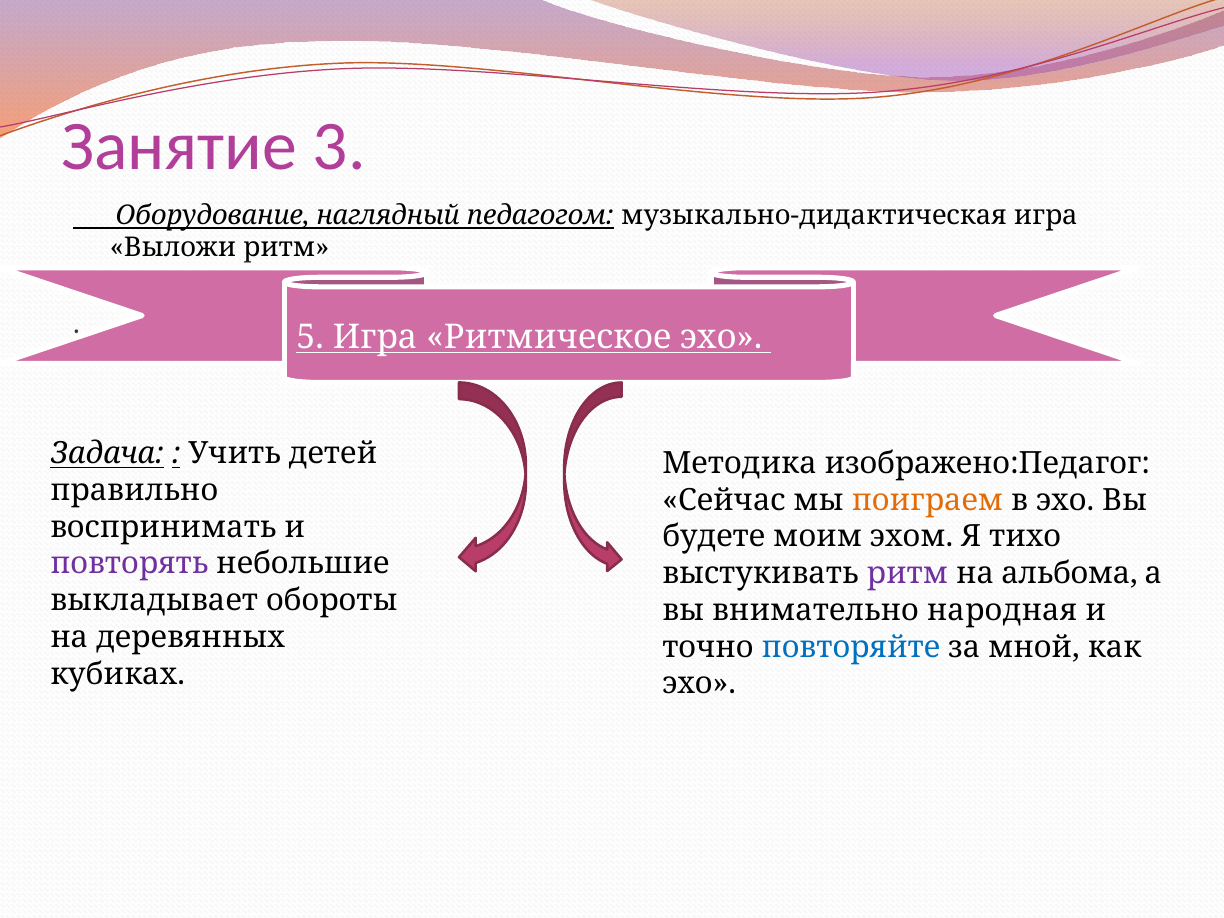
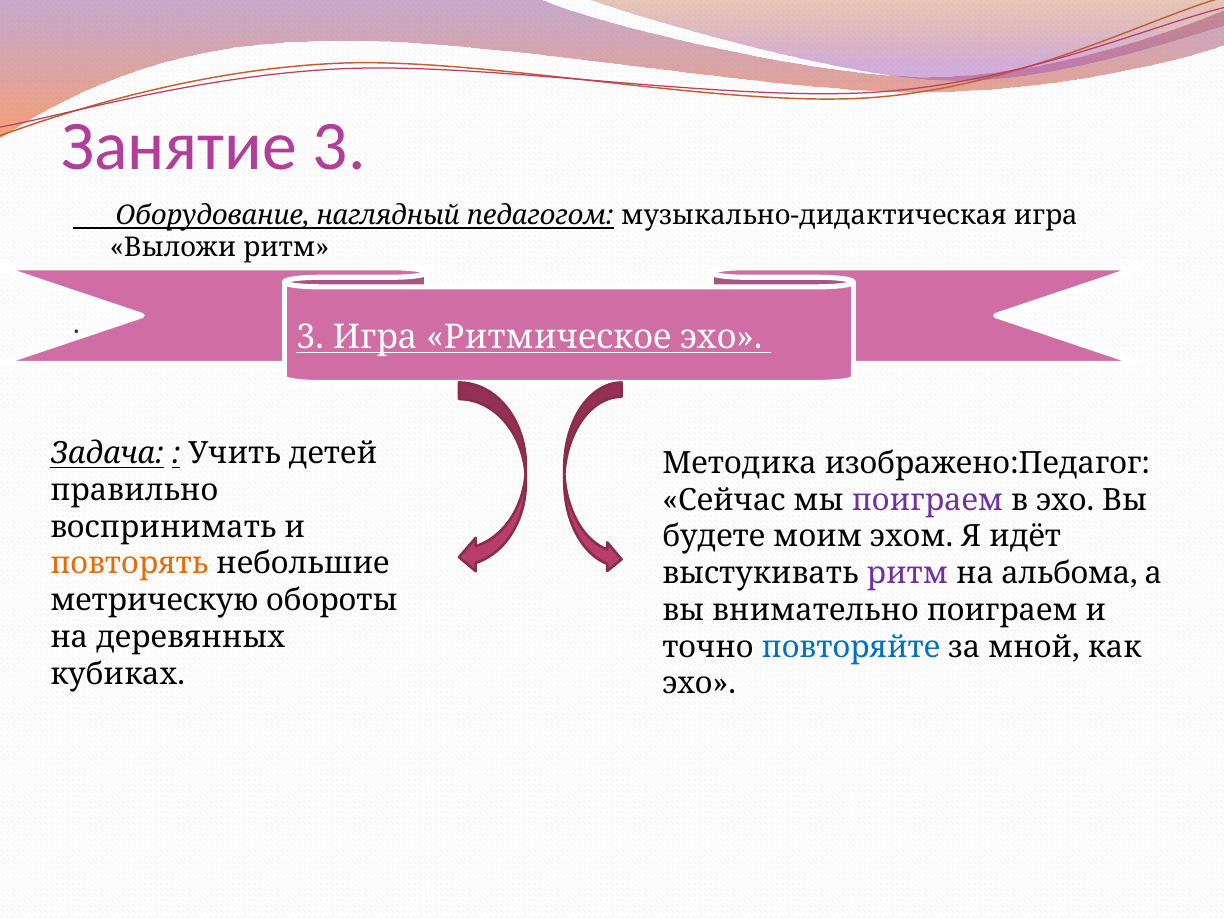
5 at (310, 337): 5 -> 3
поиграем at (927, 500) colour: orange -> purple
тихо: тихо -> идёт
повторять colour: purple -> orange
выкладывает: выкладывает -> метрическую
внимательно народная: народная -> поиграем
